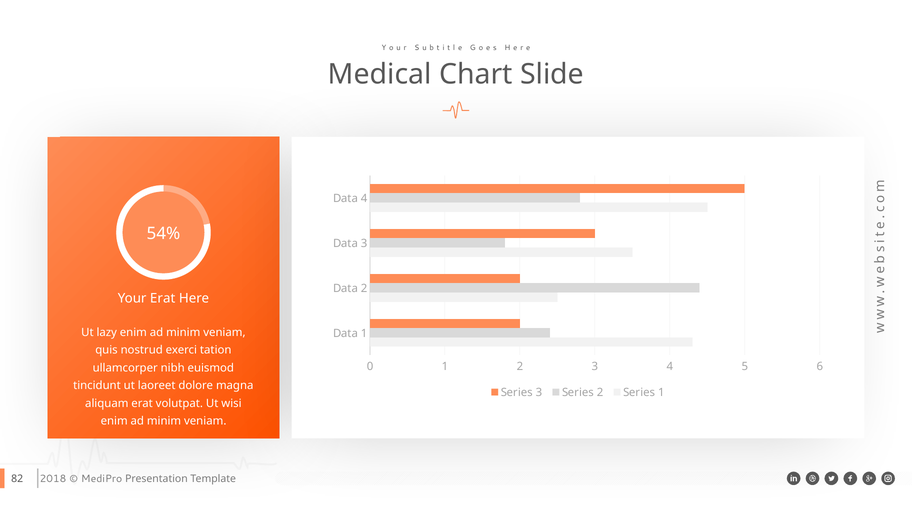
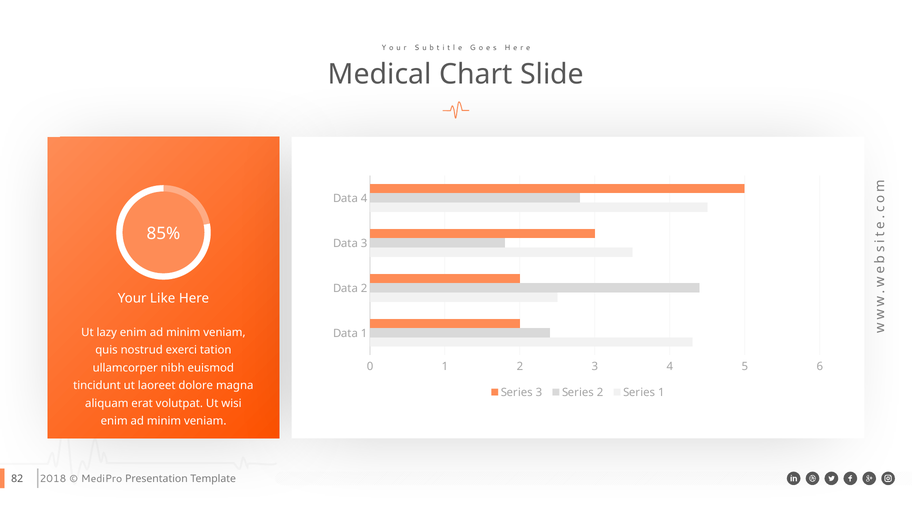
54%: 54% -> 85%
Your Erat: Erat -> Like
